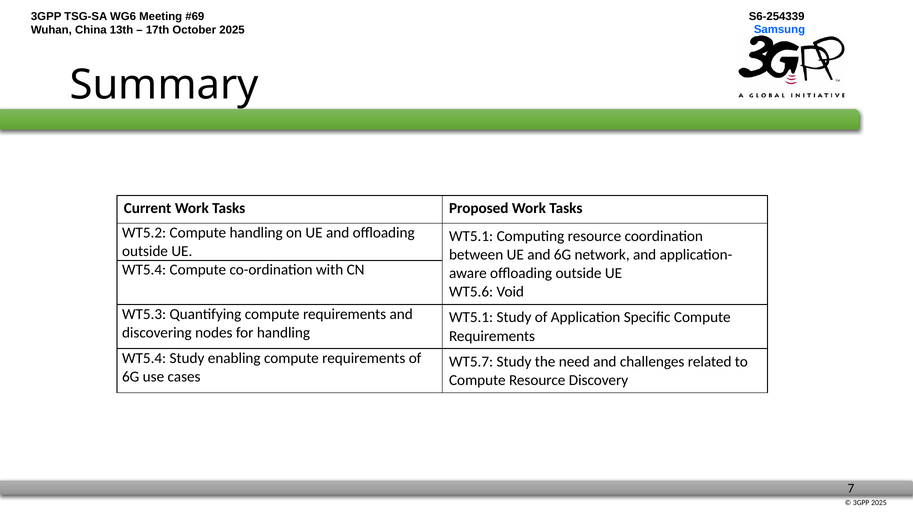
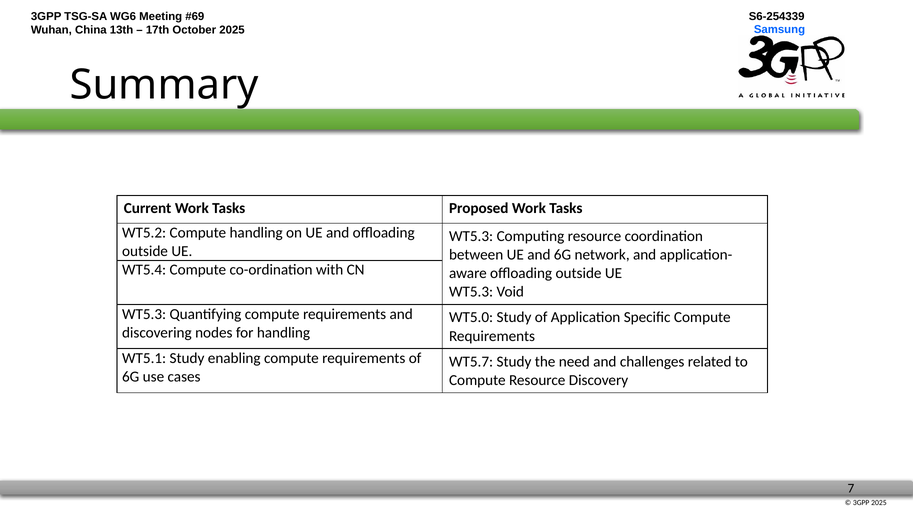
WT5.1 at (471, 236): WT5.1 -> WT5.3
WT5.6 at (471, 292): WT5.6 -> WT5.3
WT5.1 at (471, 317): WT5.1 -> WT5.0
WT5.4 at (144, 358): WT5.4 -> WT5.1
